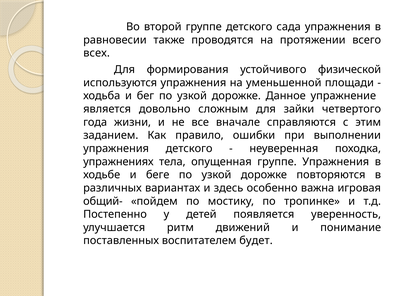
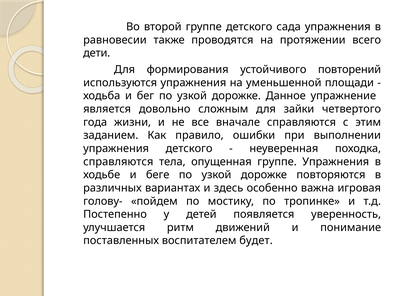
всех: всех -> дети
физической: физической -> повторений
упражнениях at (118, 161): упражнениях -> справляются
общий-: общий- -> голову-
